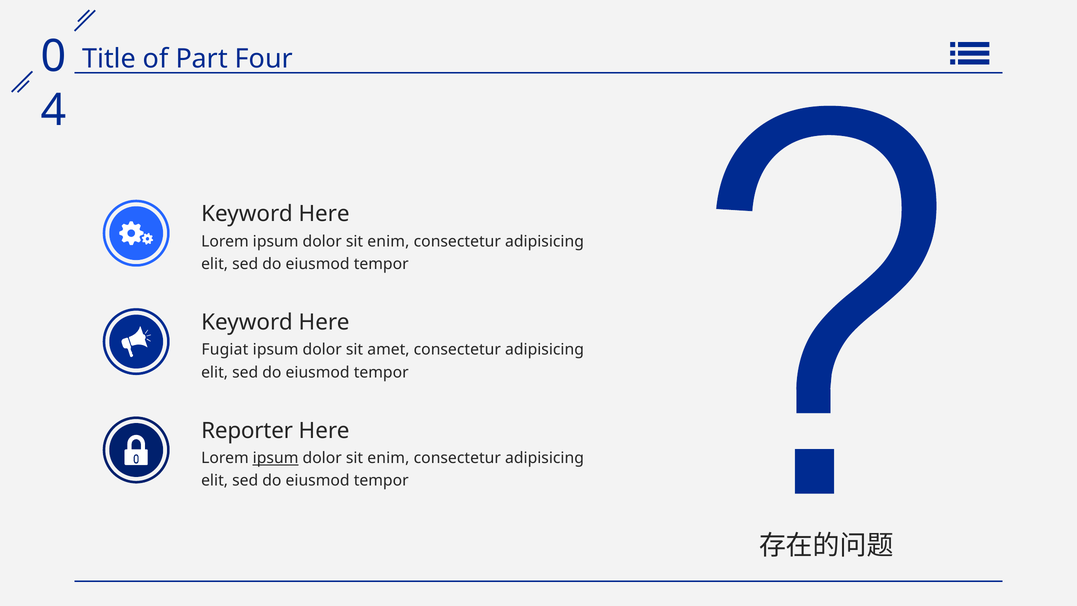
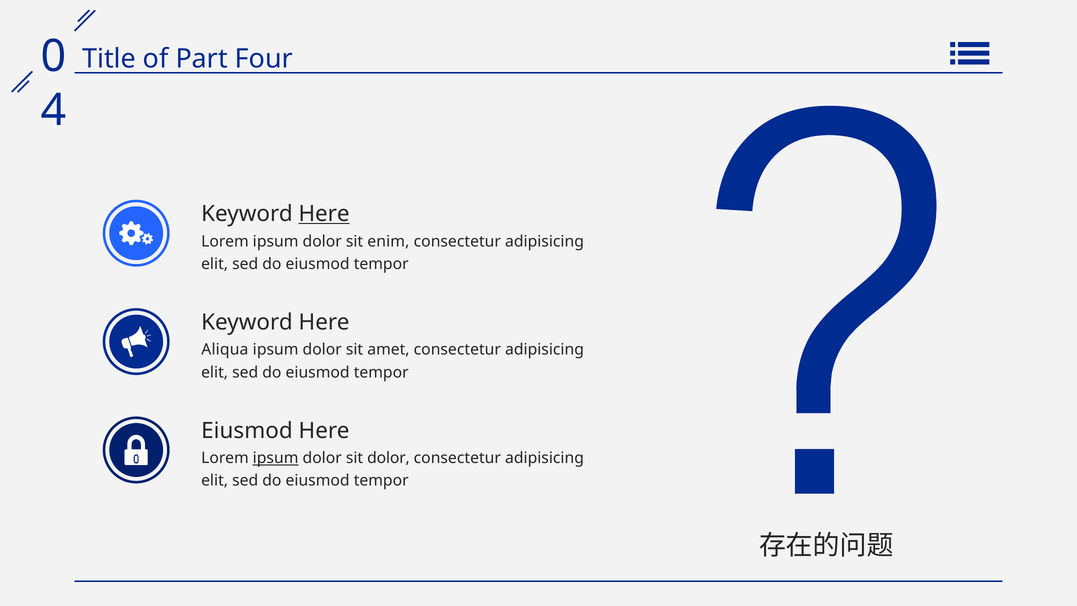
Here at (324, 214) underline: none -> present
Fugiat: Fugiat -> Aliqua
Reporter at (247, 431): Reporter -> Eiusmod
enim at (388, 458): enim -> dolor
